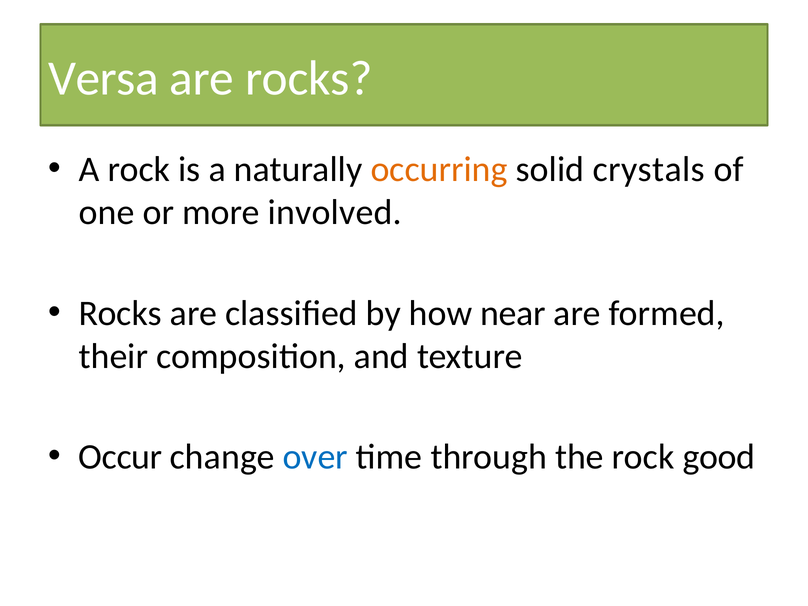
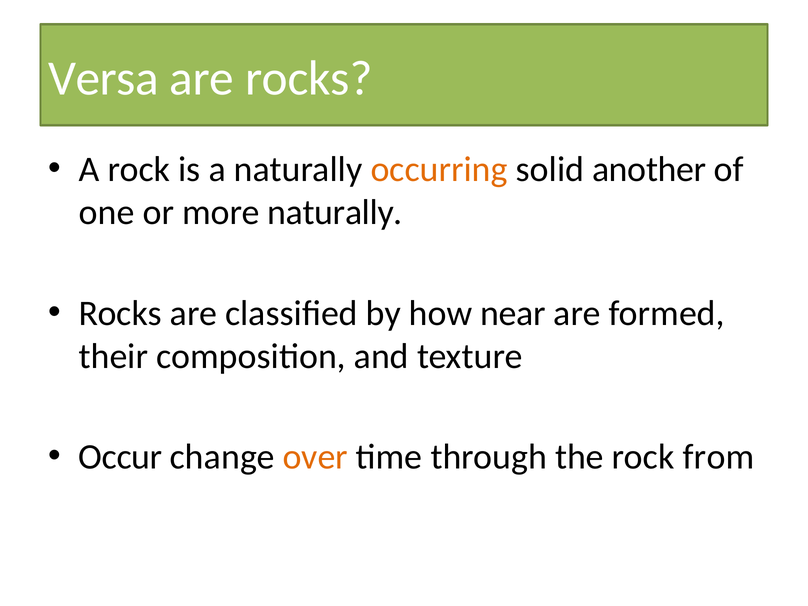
crystals: crystals -> another
more involved: involved -> naturally
over colour: blue -> orange
good: good -> from
